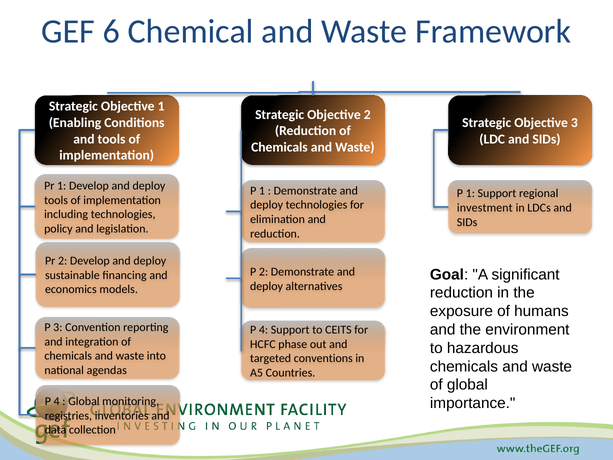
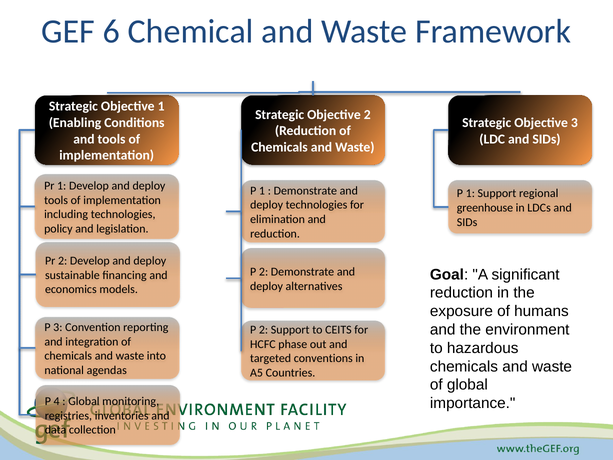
investment: investment -> greenhouse
4 at (264, 330): 4 -> 2
